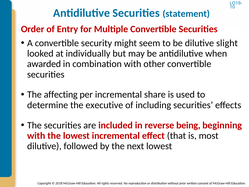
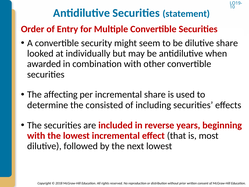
dilutive slight: slight -> share
executive: executive -> consisted
being: being -> years
